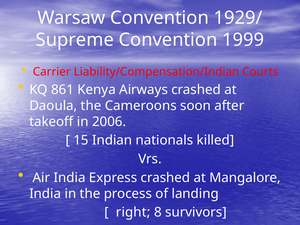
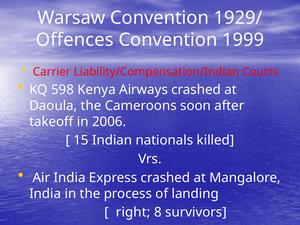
Supreme: Supreme -> Offences
861: 861 -> 598
